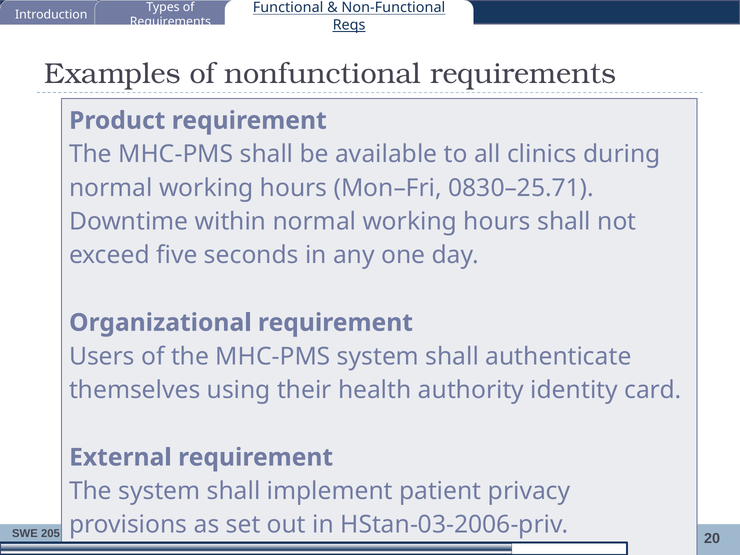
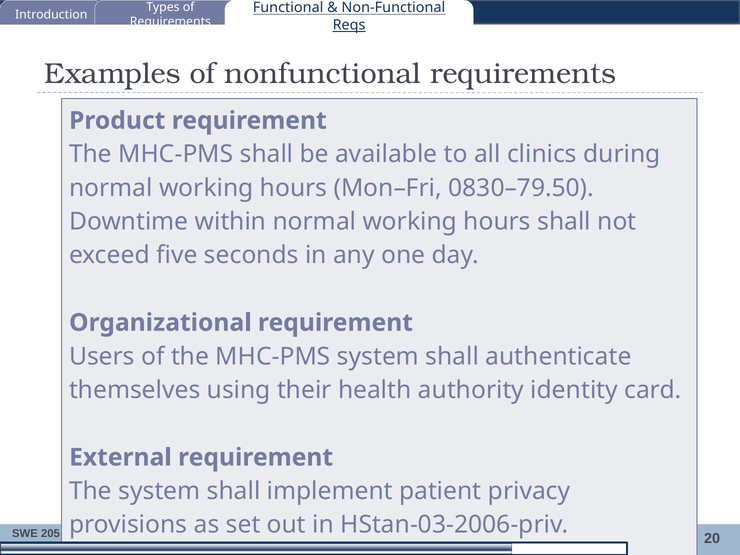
0830–25.71: 0830–25.71 -> 0830–79.50
